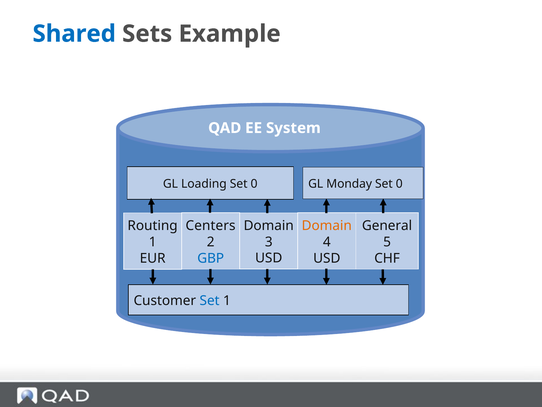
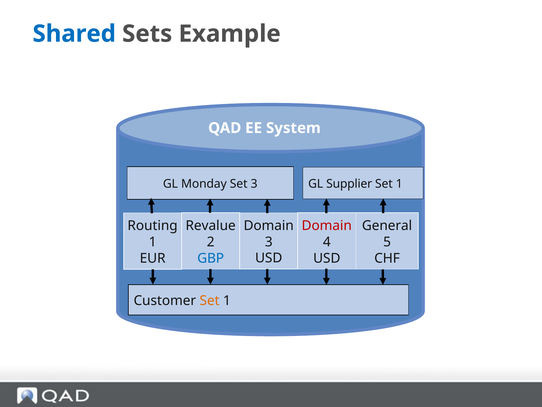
Loading: Loading -> Monday
0 at (254, 184): 0 -> 3
Monday: Monday -> Supplier
0 at (399, 184): 0 -> 1
Centers: Centers -> Revalue
Domain at (327, 225) colour: orange -> red
Set at (210, 300) colour: blue -> orange
